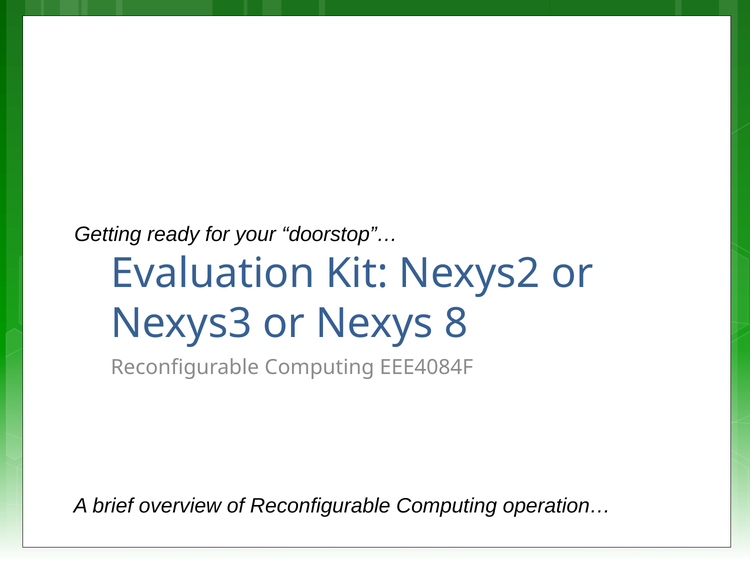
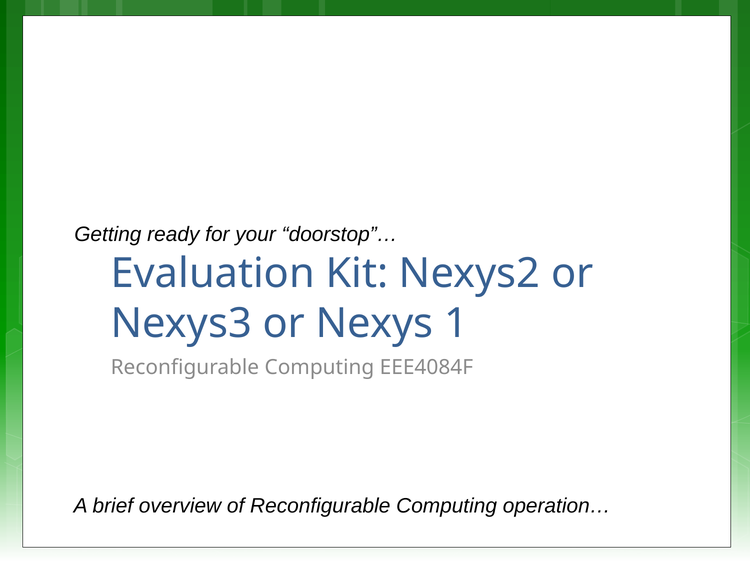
8: 8 -> 1
